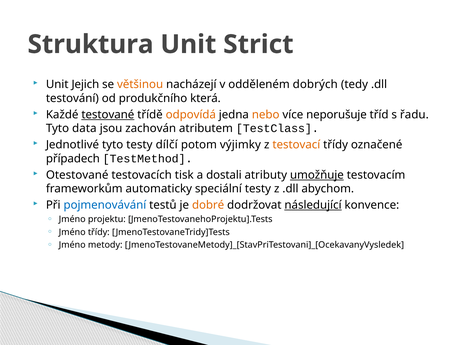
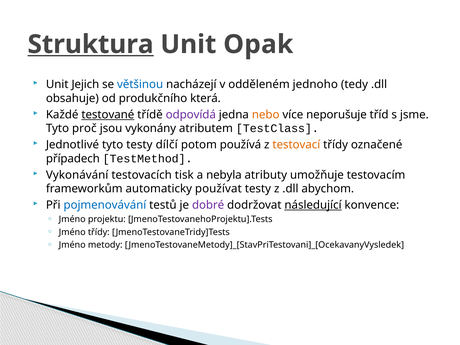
Struktura underline: none -> present
Strict: Strict -> Opak
většinou colour: orange -> blue
dobrých: dobrých -> jednoho
testování: testování -> obsahuje
odpovídá colour: orange -> purple
řadu: řadu -> jsme
data: data -> proč
zachován: zachován -> vykonány
výjimky: výjimky -> používá
Otestované: Otestované -> Vykonávání
dostali: dostali -> nebyla
umožňuje underline: present -> none
speciální: speciální -> používat
dobré colour: orange -> purple
